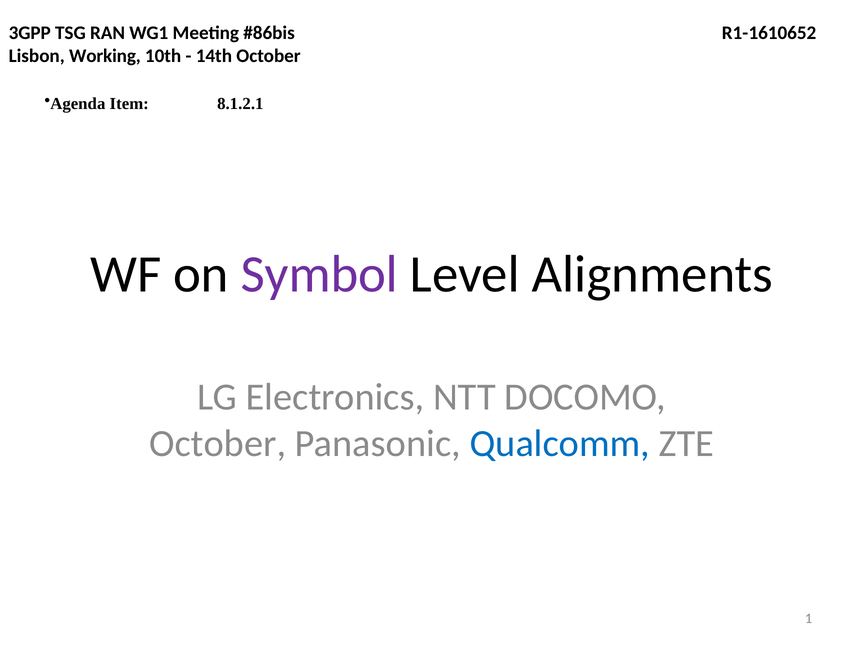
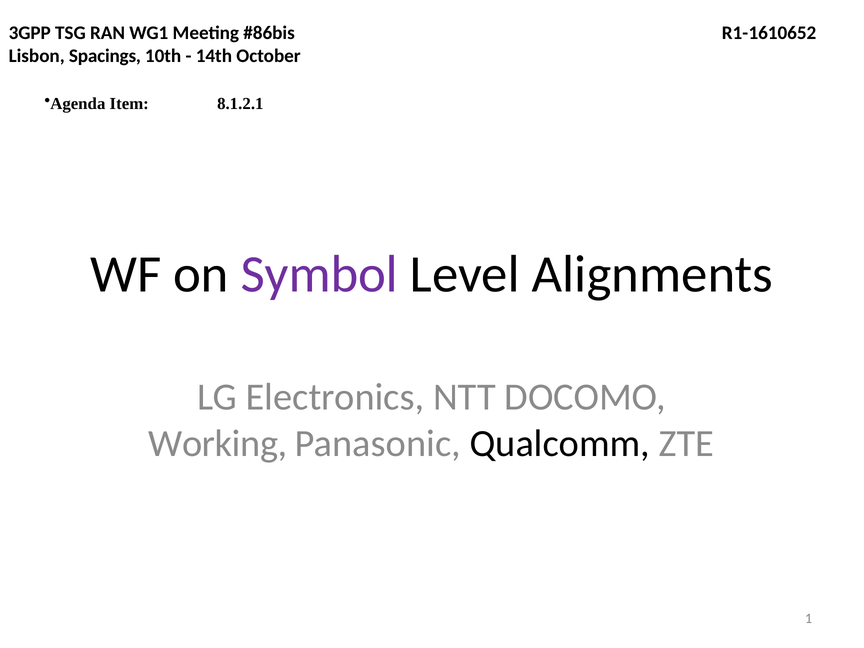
Working: Working -> Spacings
October at (218, 443): October -> Working
Qualcomm colour: blue -> black
